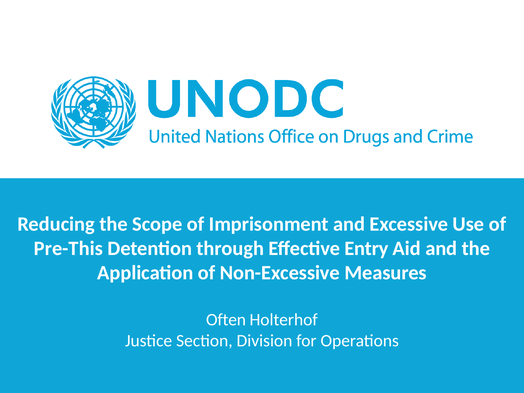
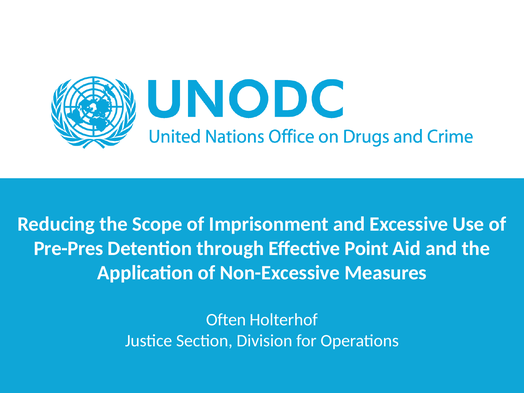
Pre-This: Pre-This -> Pre-Pres
Entry: Entry -> Point
